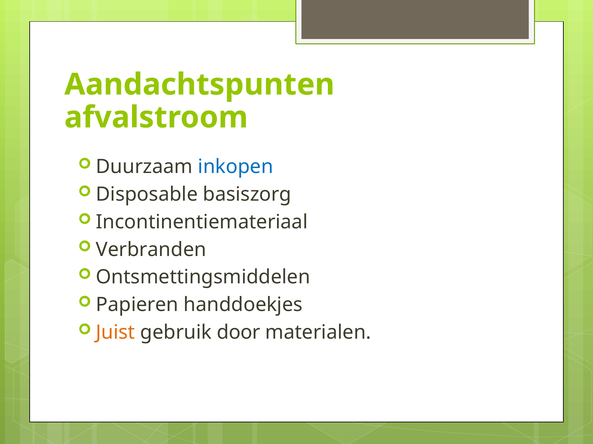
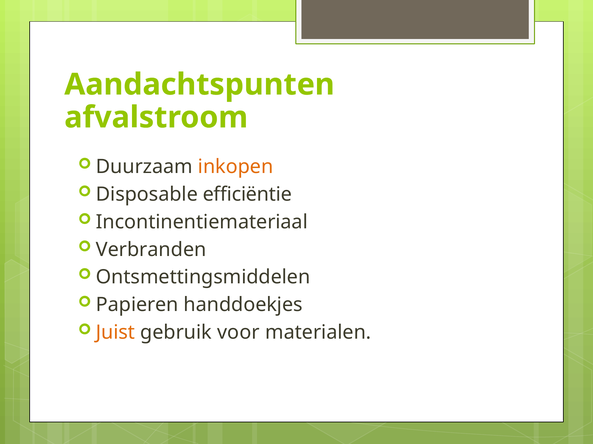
inkopen colour: blue -> orange
basiszorg: basiszorg -> efficiëntie
door: door -> voor
